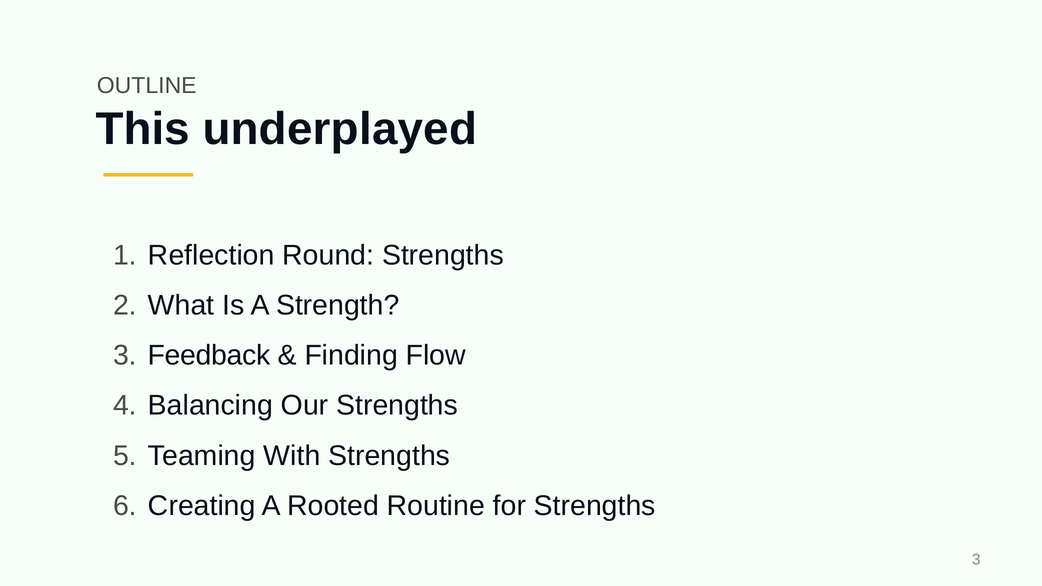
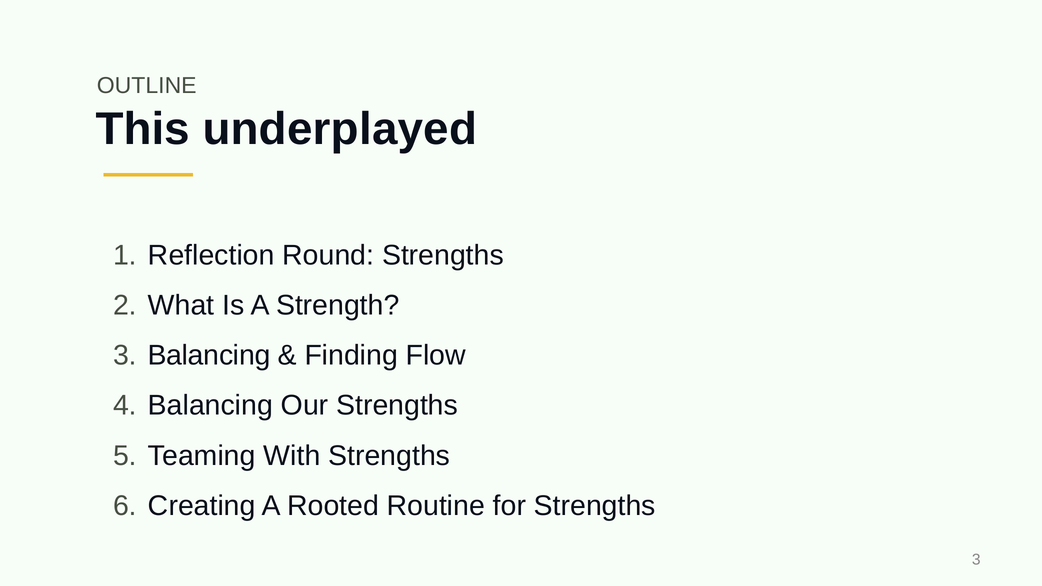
Feedback at (209, 356): Feedback -> Balancing
